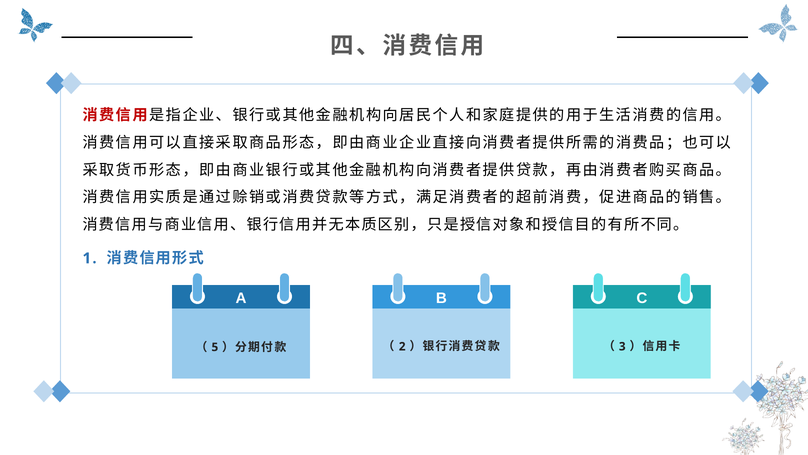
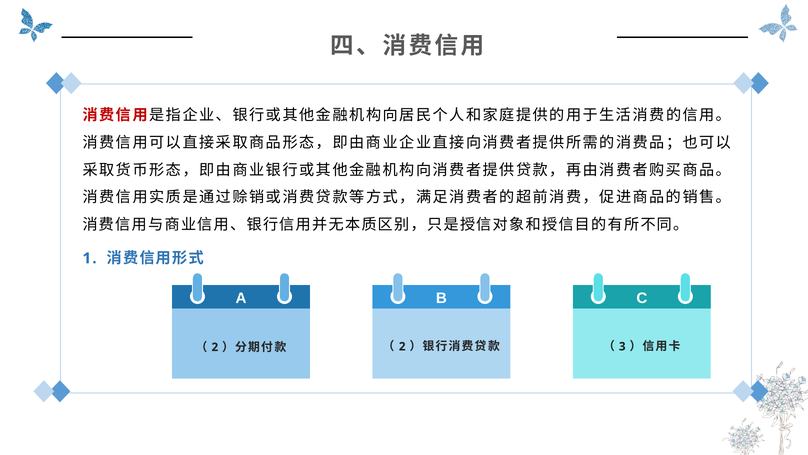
5 at (215, 347): 5 -> 2
